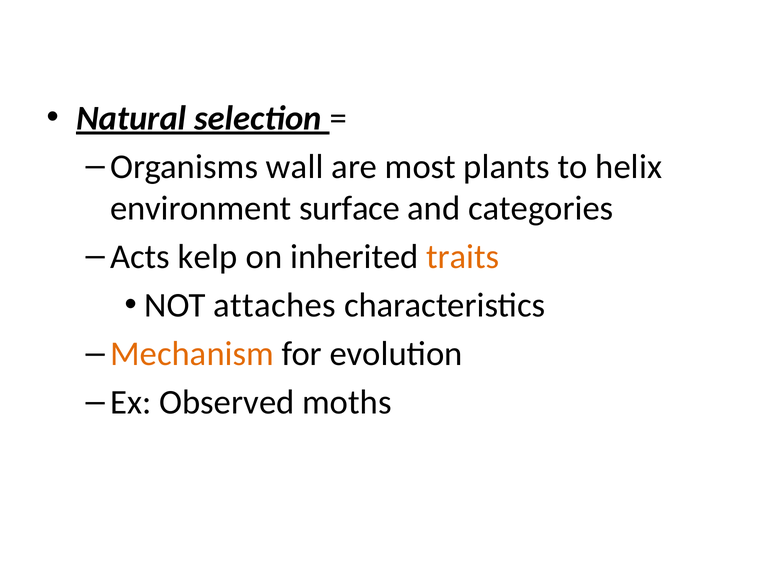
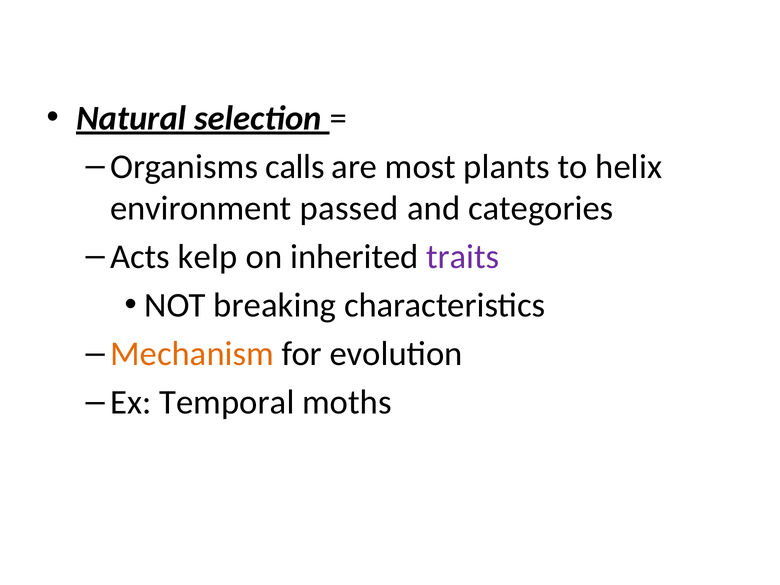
wall: wall -> calls
surface: surface -> passed
traits colour: orange -> purple
attaches: attaches -> breaking
Observed: Observed -> Temporal
